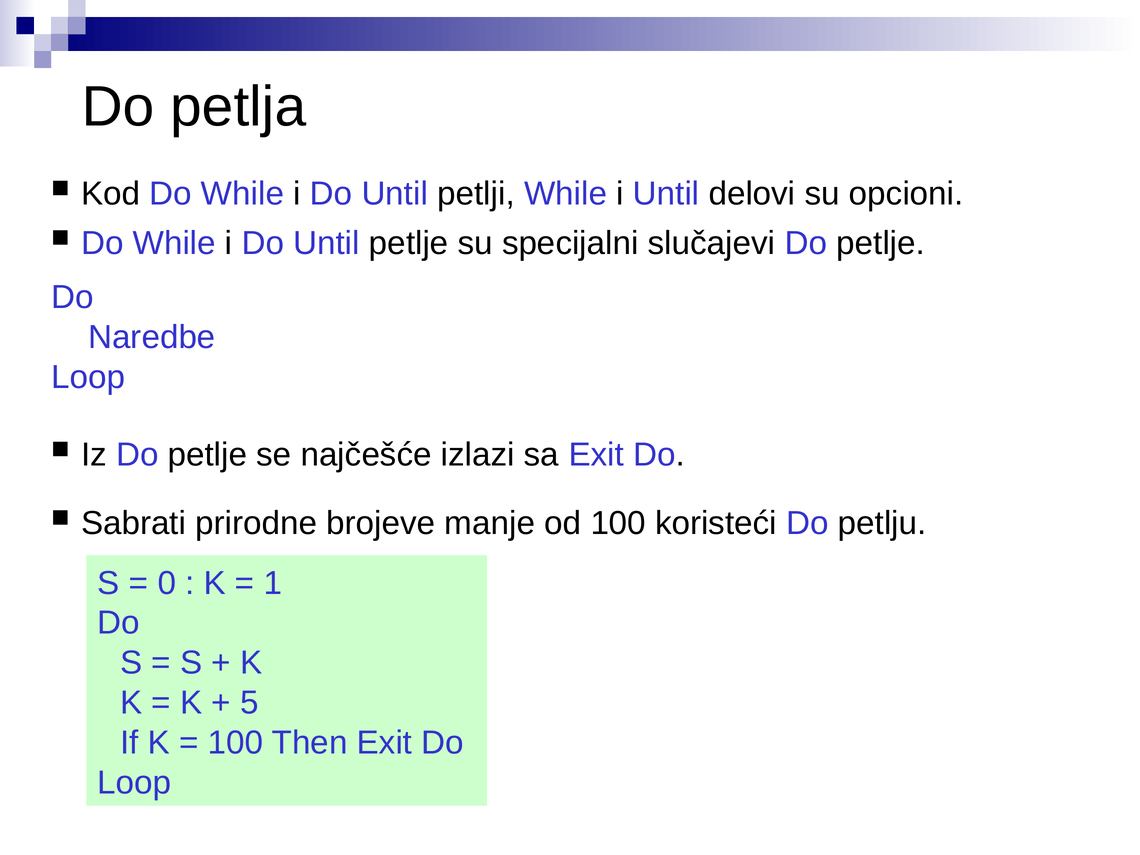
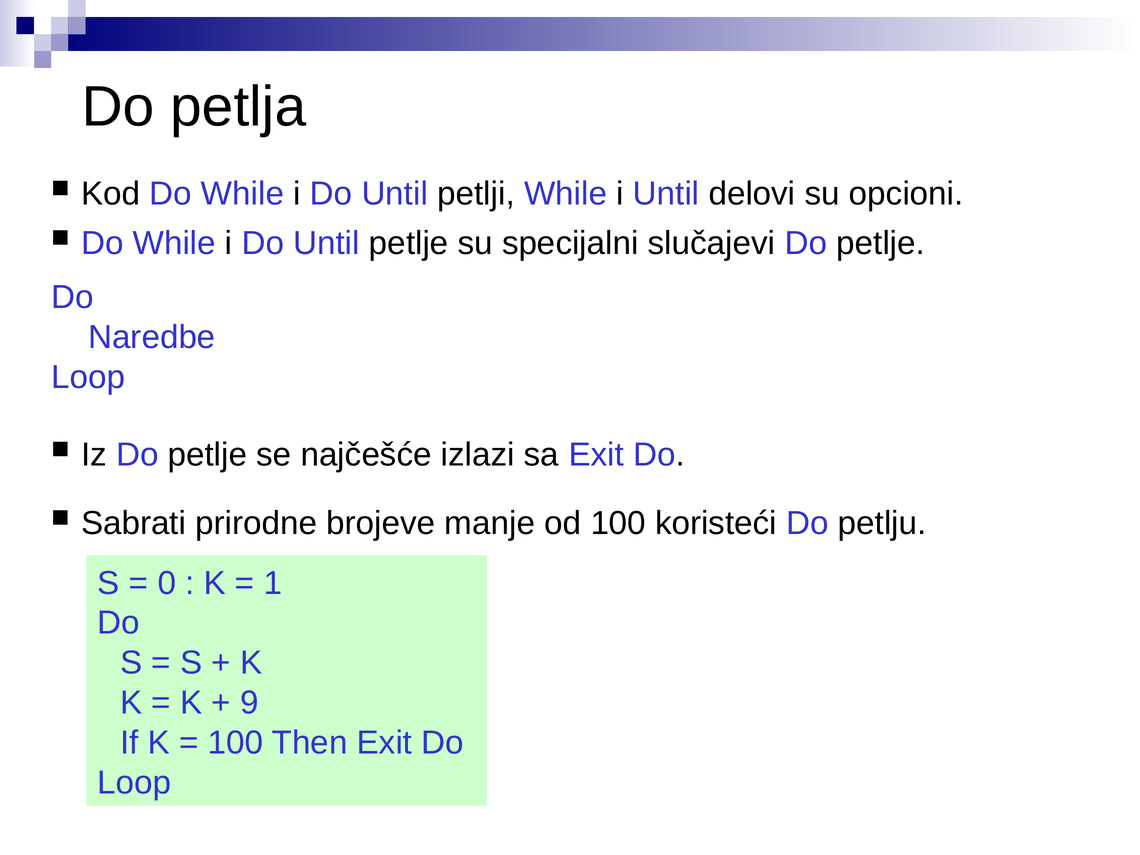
5: 5 -> 9
